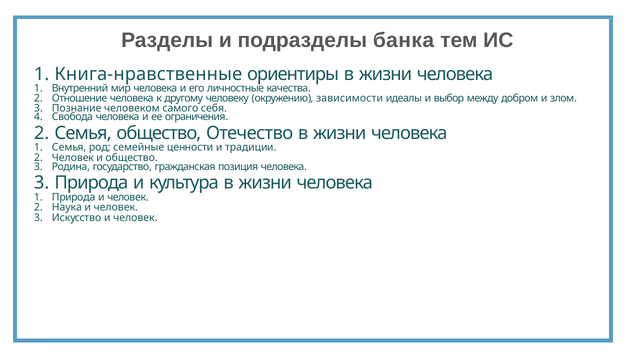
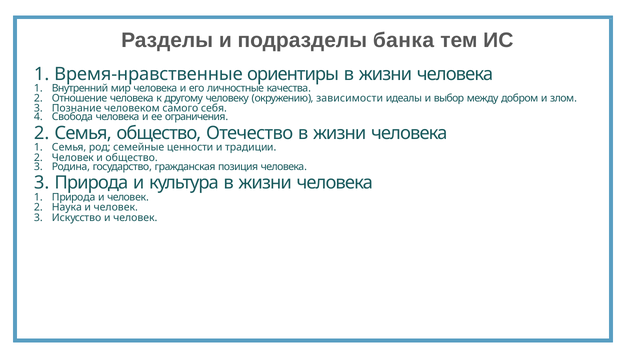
Книга-нравственные: Книга-нравственные -> Время-нравственные
